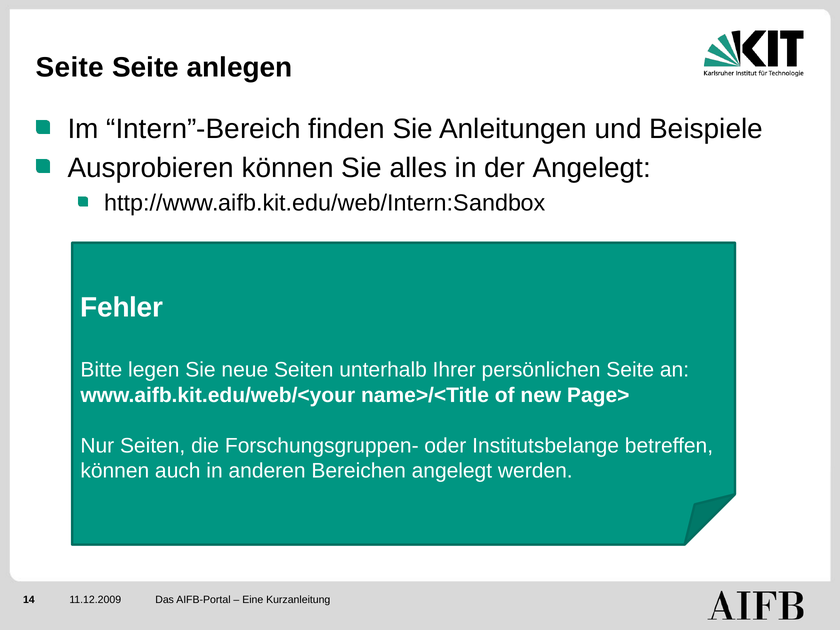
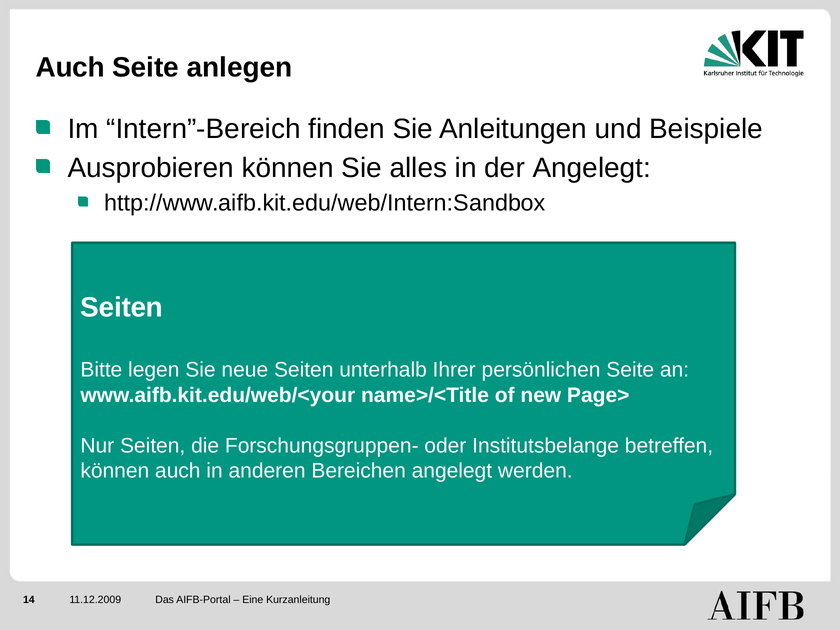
Seite at (70, 67): Seite -> Auch
Fehler at (122, 308): Fehler -> Seiten
